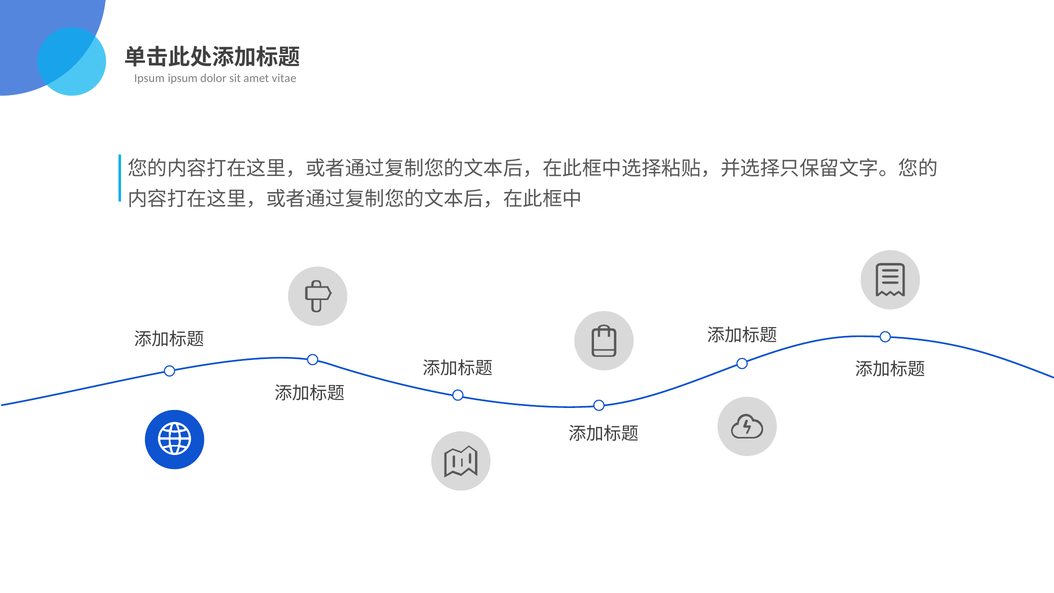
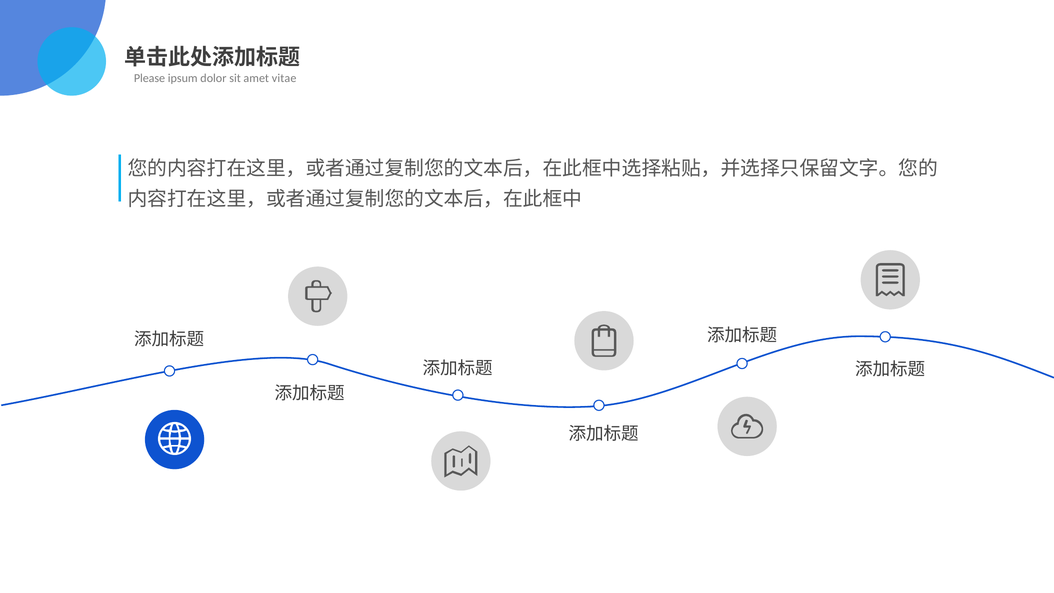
Ipsum at (149, 78): Ipsum -> Please
